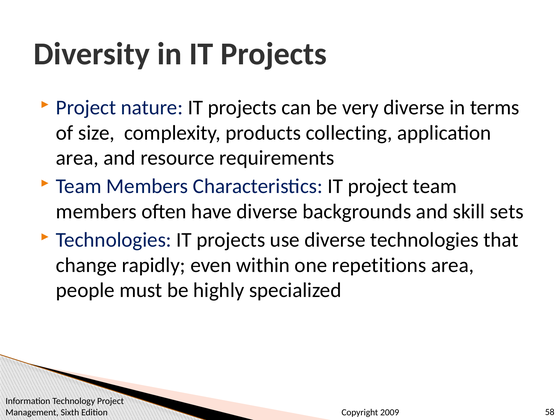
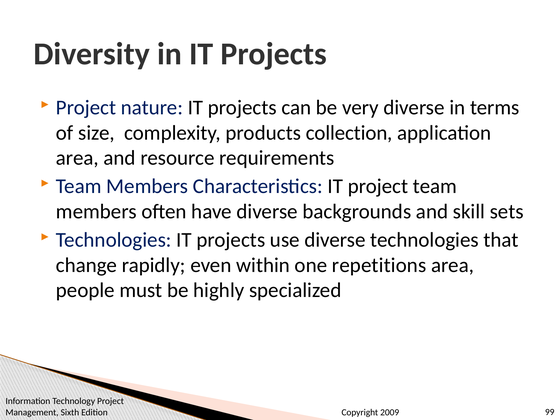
collecting: collecting -> collection
58: 58 -> 99
